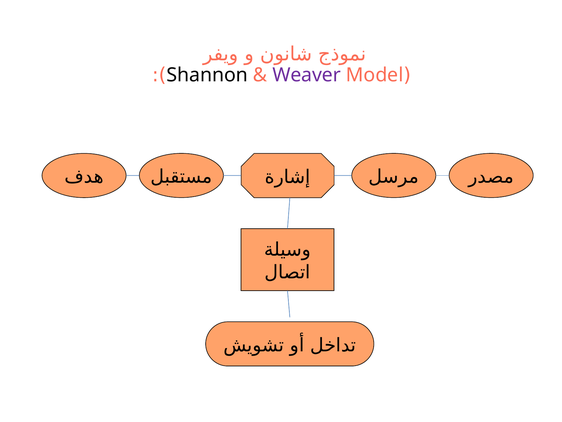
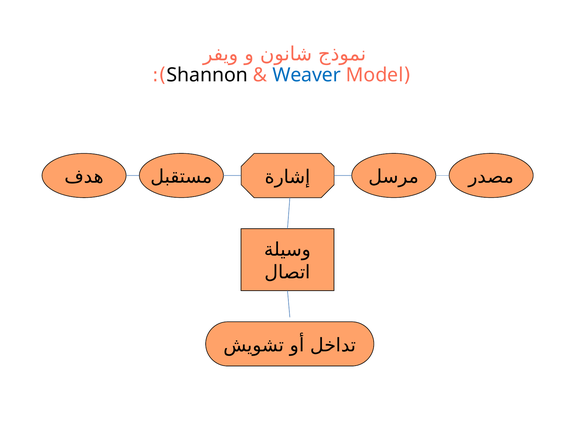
Weaver colour: purple -> blue
